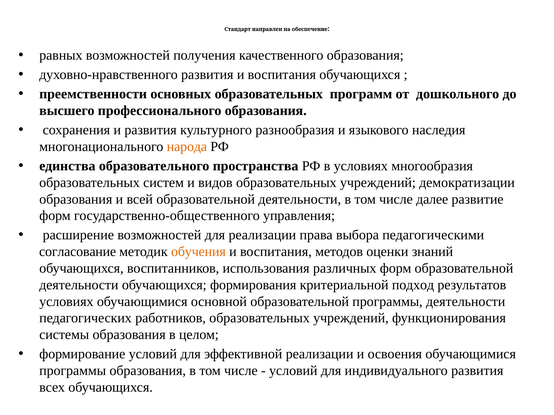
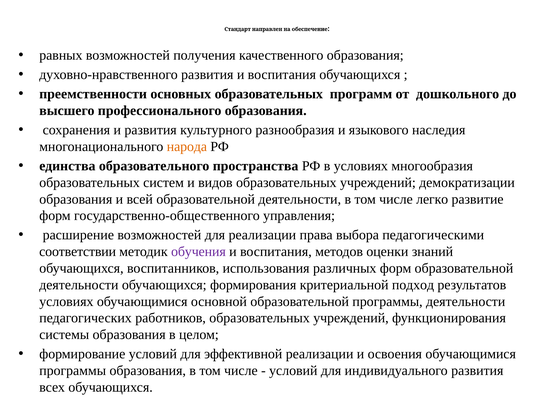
далее: далее -> легко
согласование: согласование -> соответствии
обучения colour: orange -> purple
